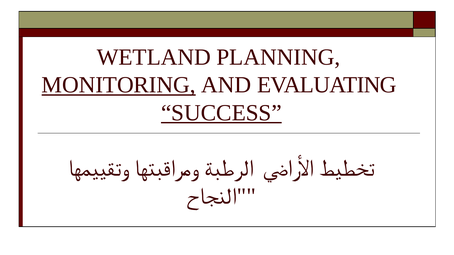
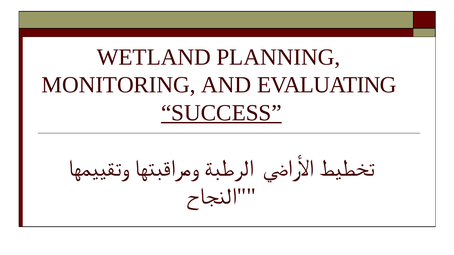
MONITORING underline: present -> none
